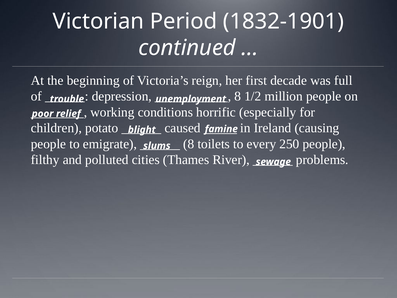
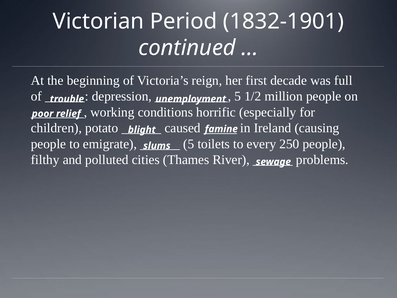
8 at (238, 96): 8 -> 5
8 at (189, 144): 8 -> 5
